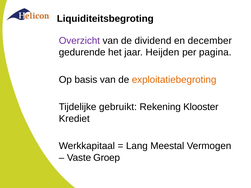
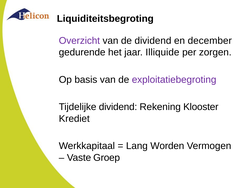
Heijden: Heijden -> Illiquide
pagina: pagina -> zorgen
exploitatiebegroting colour: orange -> purple
Tijdelijke gebruikt: gebruikt -> dividend
Meestal: Meestal -> Worden
